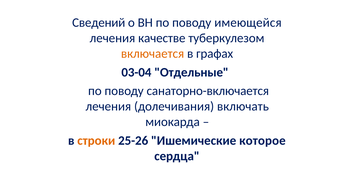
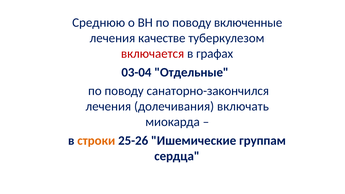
Сведений: Сведений -> Среднюю
имеющейся: имеющейся -> включенные
включается colour: orange -> red
санаторно-включается: санаторно-включается -> санаторно-закончился
которое: которое -> группам
